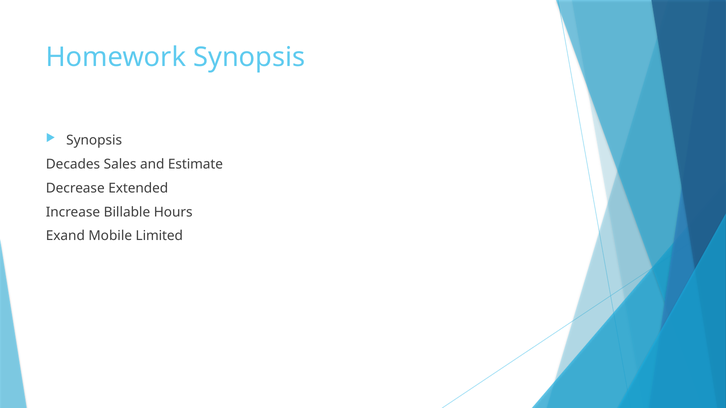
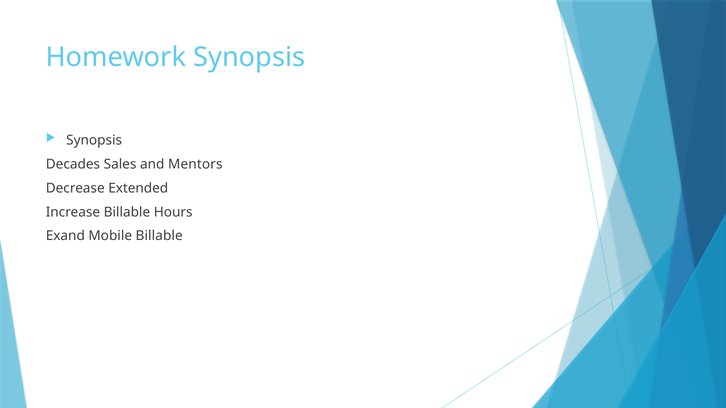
Estimate: Estimate -> Mentors
Mobile Limited: Limited -> Billable
